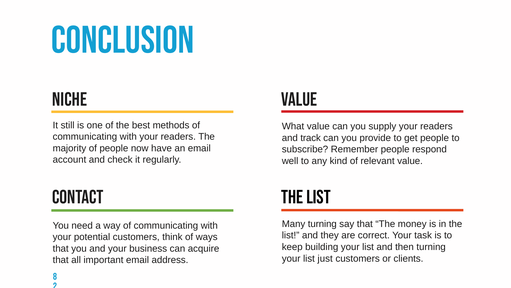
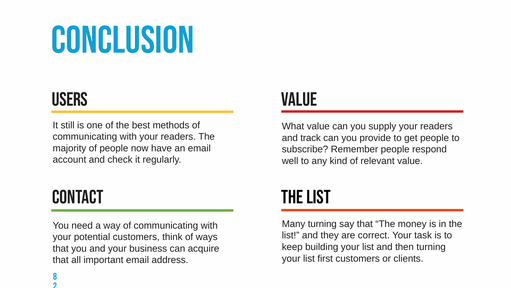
Niche: Niche -> Users
just: just -> first
